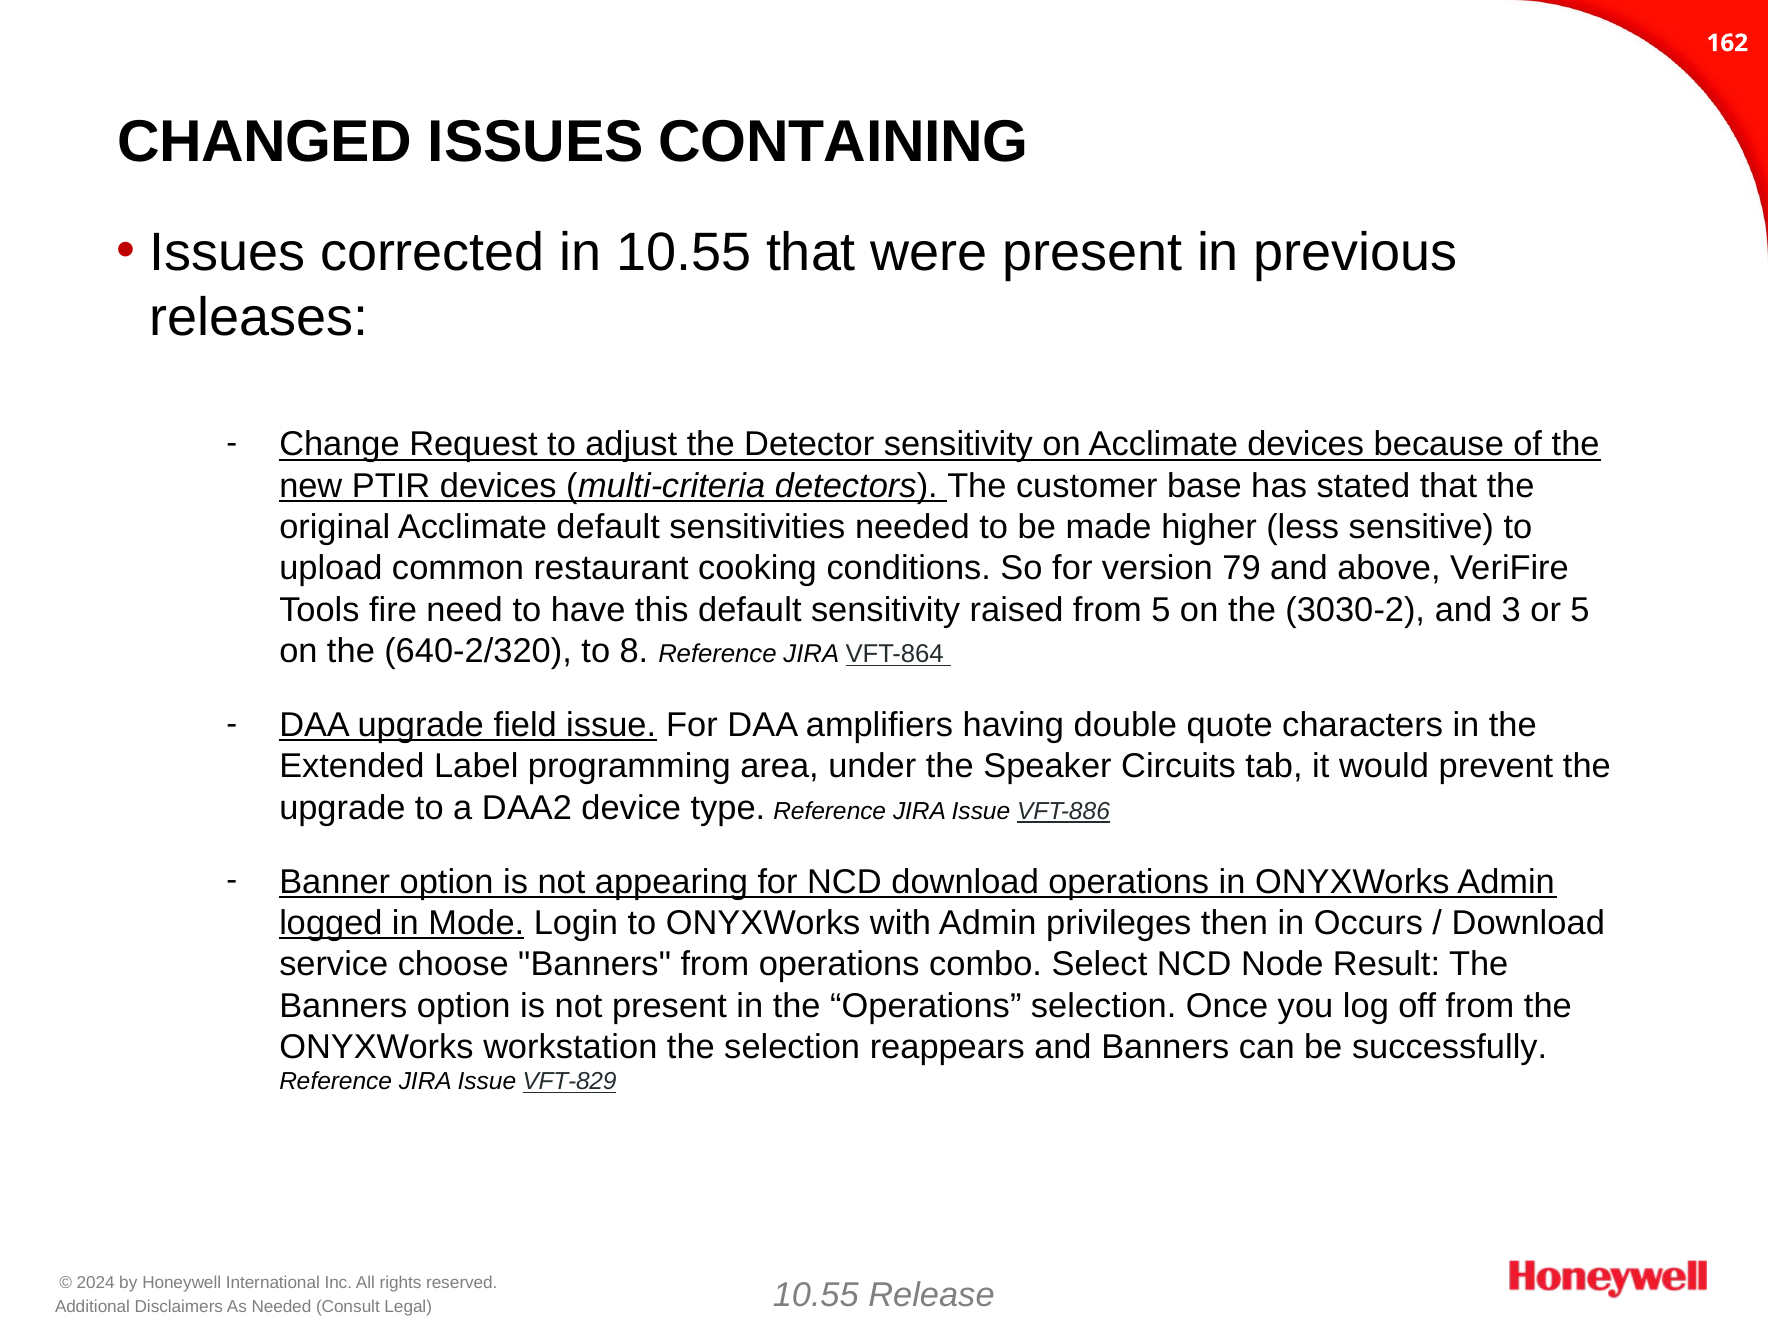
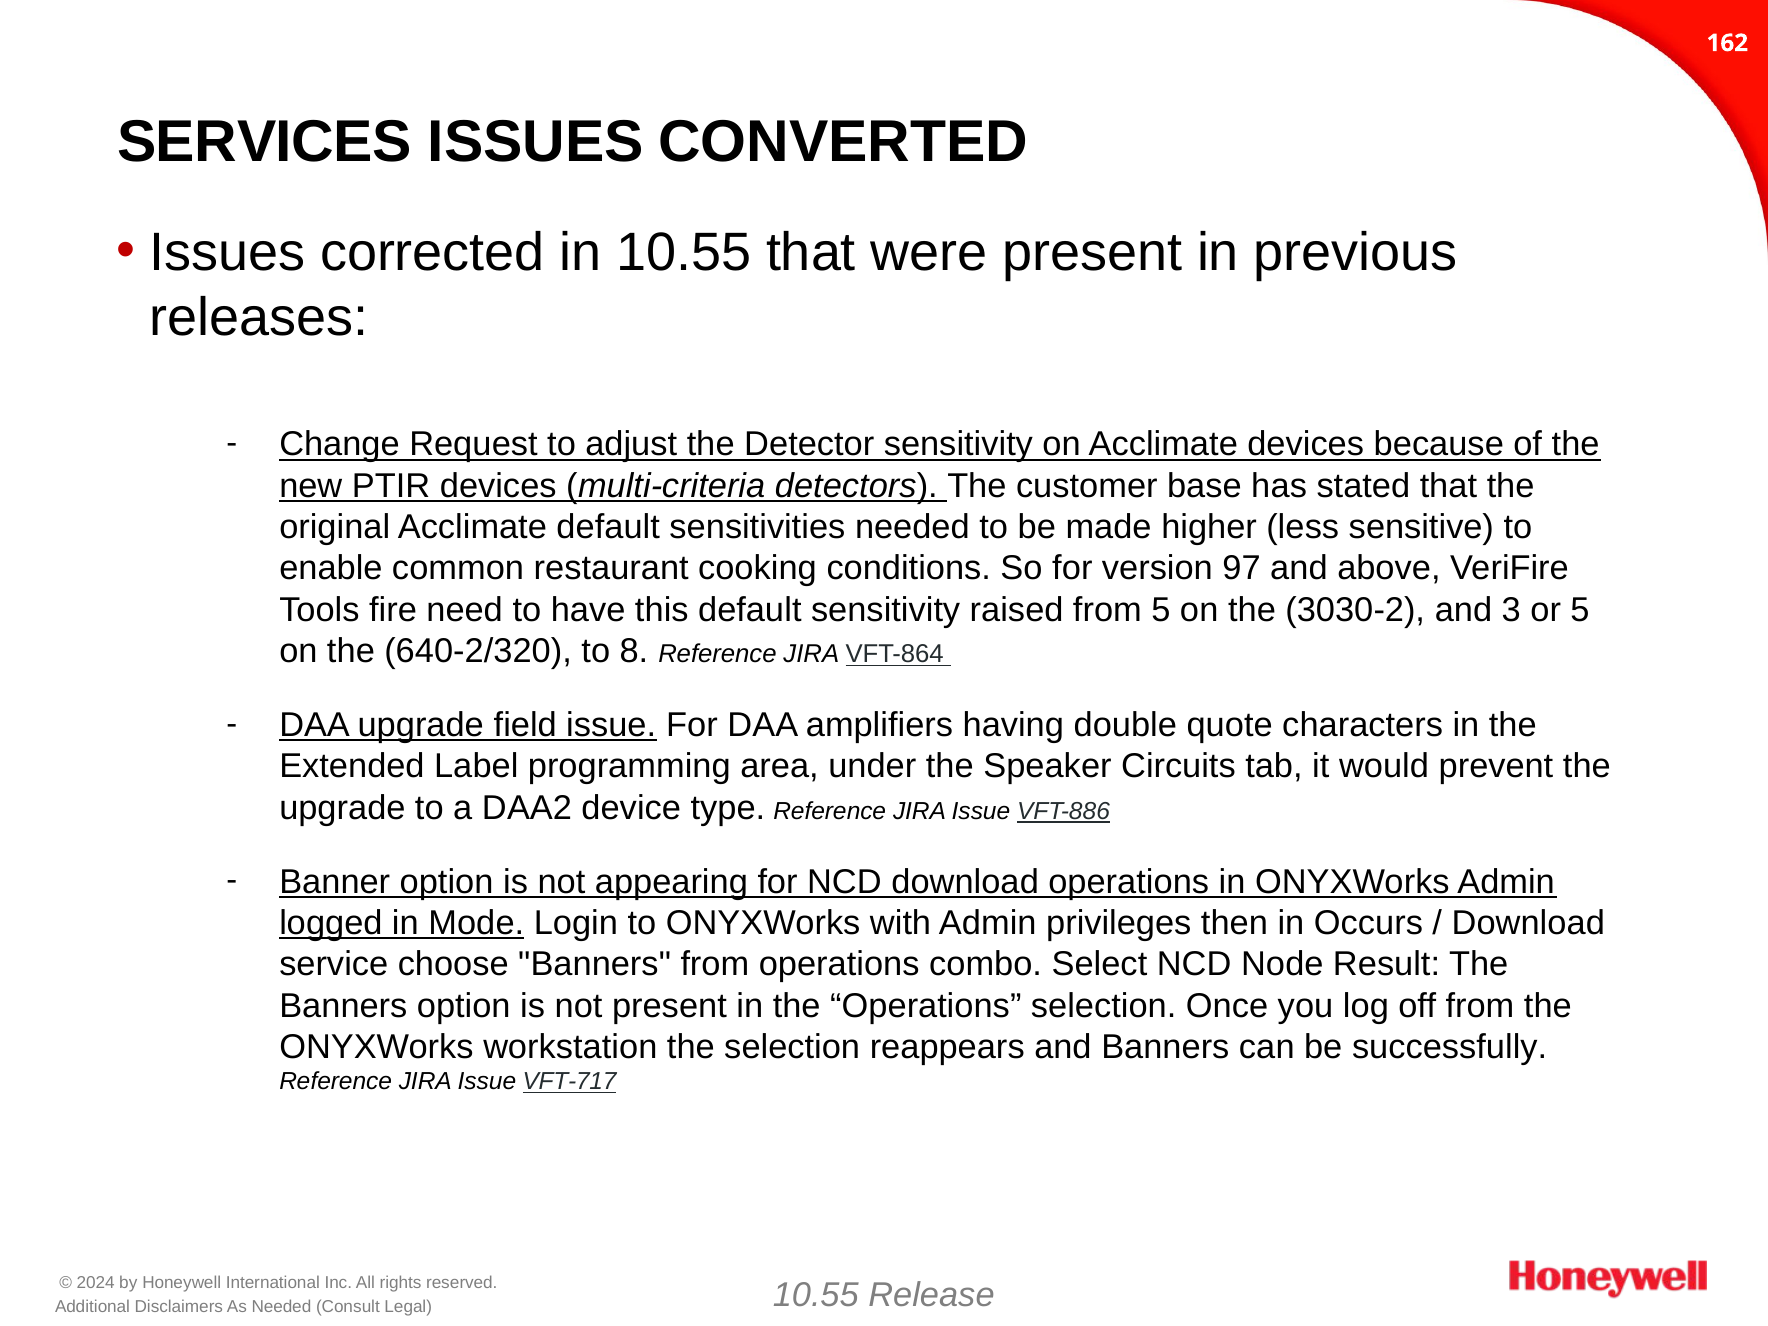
CHANGED: CHANGED -> SERVICES
CONTAINING: CONTAINING -> CONVERTED
upload: upload -> enable
79: 79 -> 97
VFT-829: VFT-829 -> VFT-717
